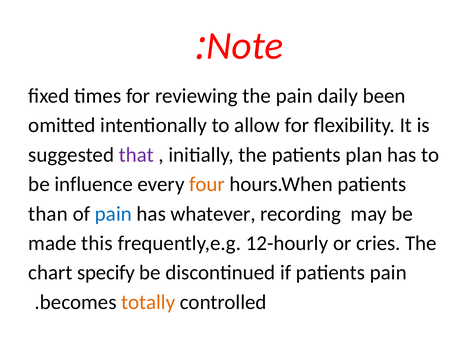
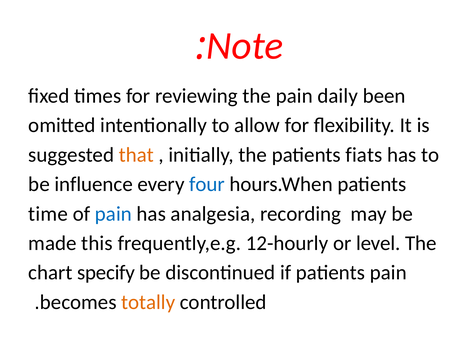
that colour: purple -> orange
plan: plan -> fiats
four colour: orange -> blue
than: than -> time
whatever: whatever -> analgesia
cries: cries -> level
